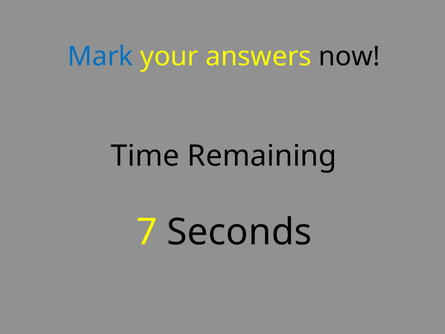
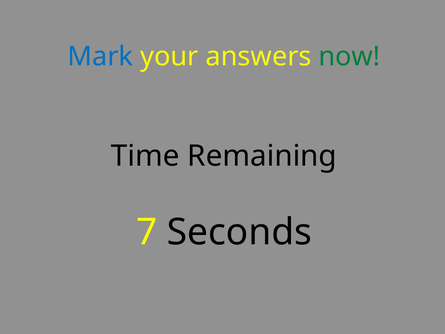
now colour: black -> green
